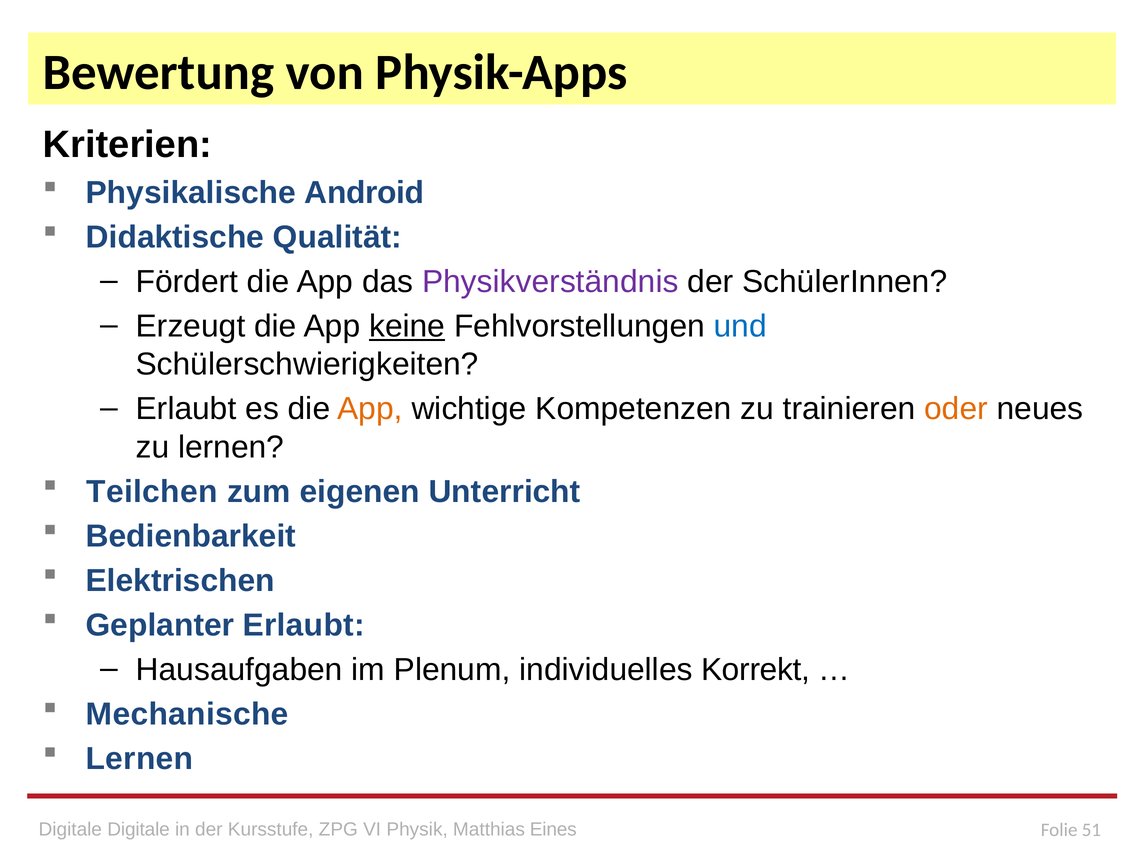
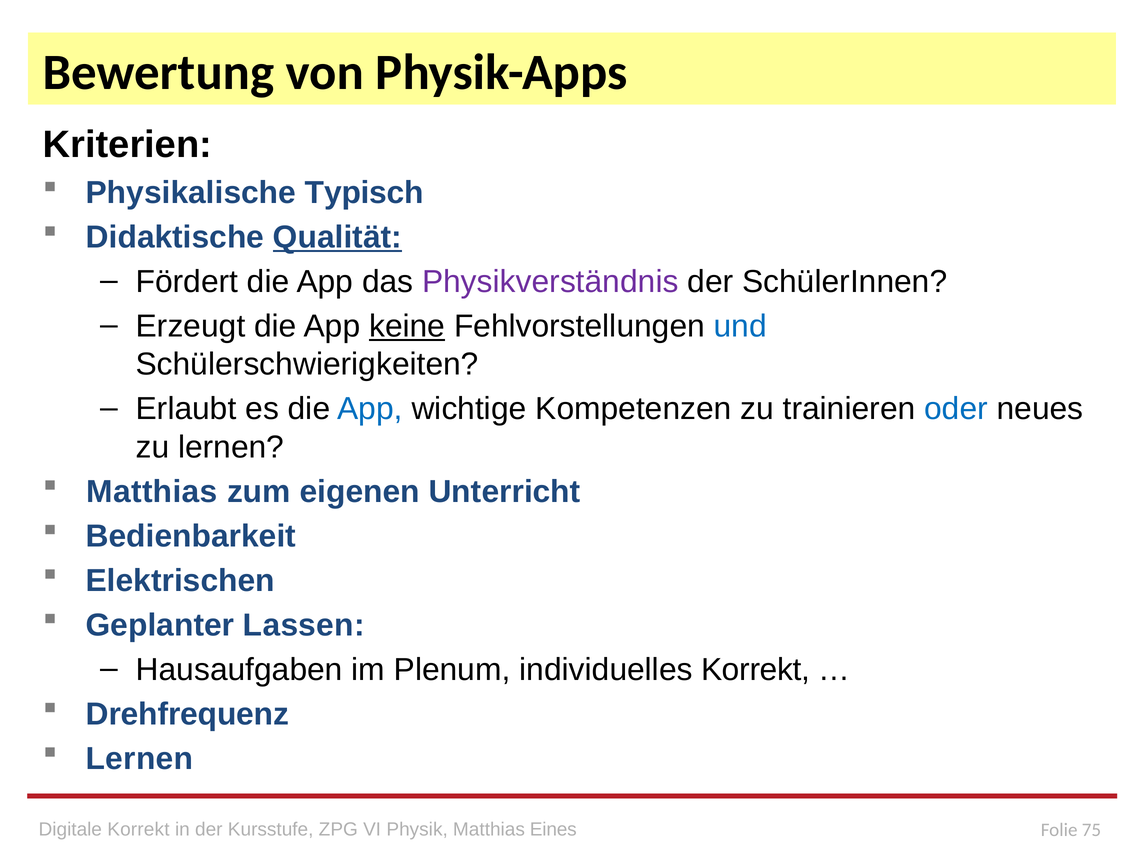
Android: Android -> Typisch
Qualität underline: none -> present
App at (370, 409) colour: orange -> blue
oder colour: orange -> blue
Teilchen at (152, 492): Teilchen -> Matthias
Geplanter Erlaubt: Erlaubt -> Lassen
Mechanische: Mechanische -> Drehfrequenz
Digitale Digitale: Digitale -> Korrekt
51: 51 -> 75
